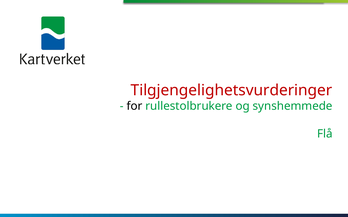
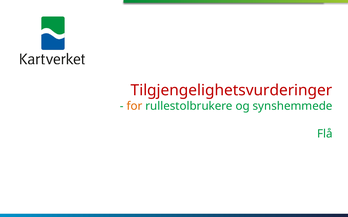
for colour: black -> orange
